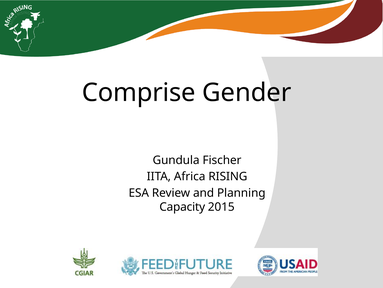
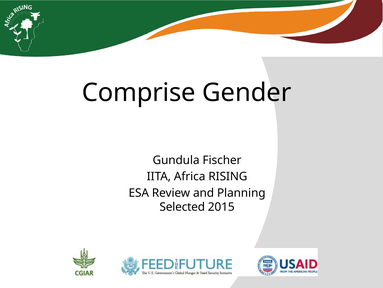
Capacity: Capacity -> Selected
